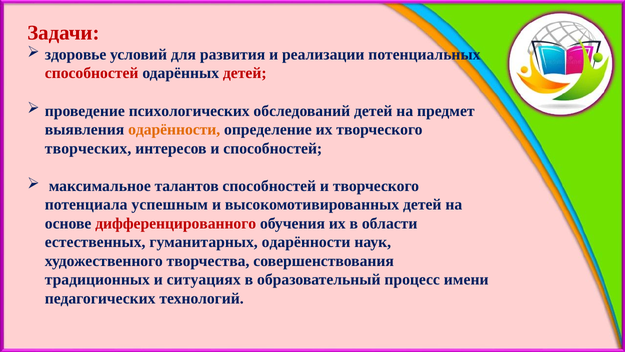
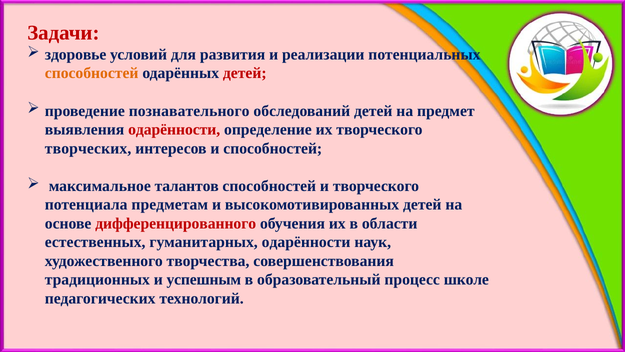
способностей at (92, 73) colour: red -> orange
психологических: психологических -> познавательного
одарённости at (174, 129) colour: orange -> red
успешным: успешным -> предметам
ситуациях: ситуациях -> успешным
имени: имени -> школе
